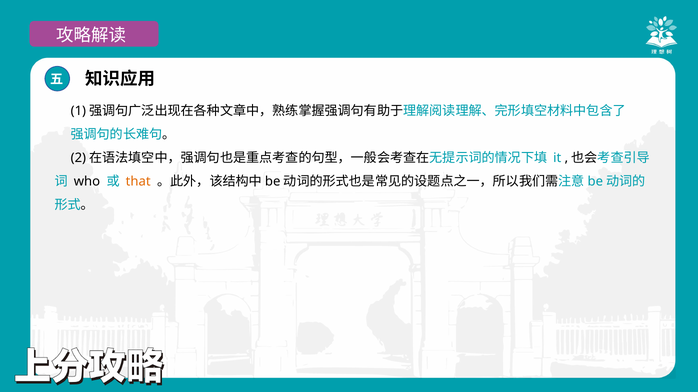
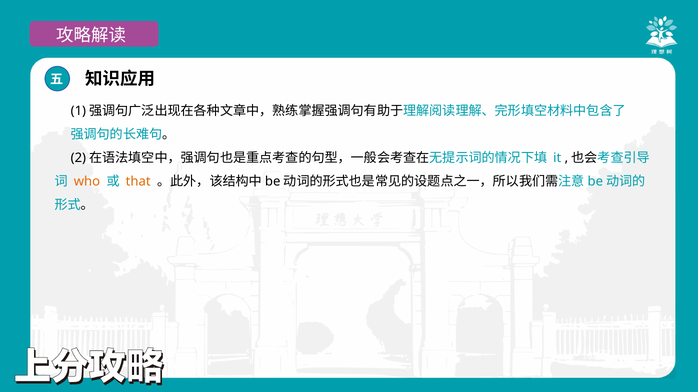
who colour: black -> orange
